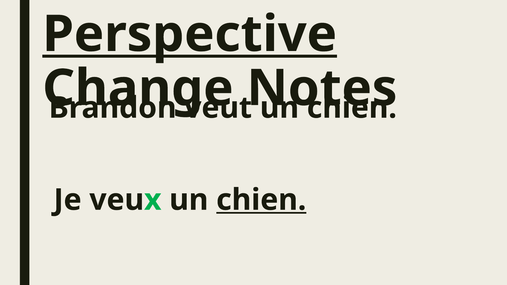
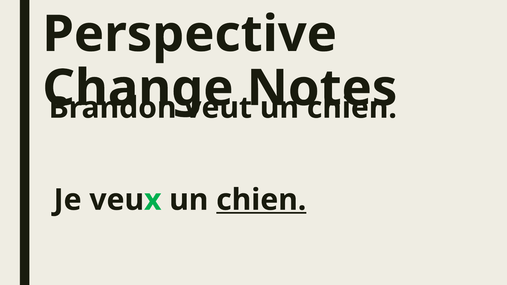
Perspective underline: present -> none
